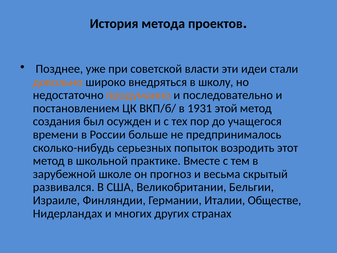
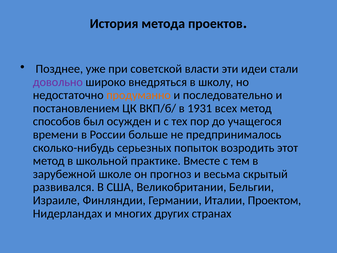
довольно colour: orange -> purple
этой: этой -> всех
создания: создания -> способов
Обществе: Обществе -> Проектом
